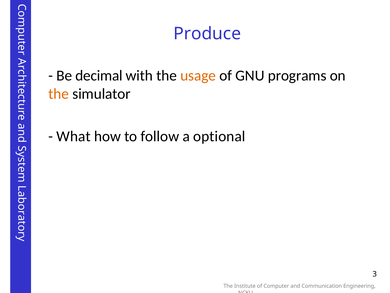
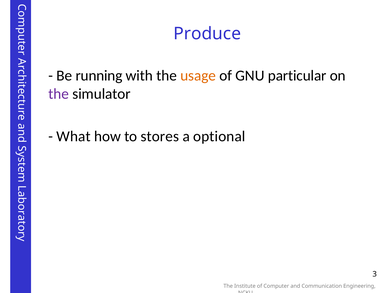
decimal: decimal -> running
programs: programs -> particular
the at (59, 94) colour: orange -> purple
follow: follow -> stores
